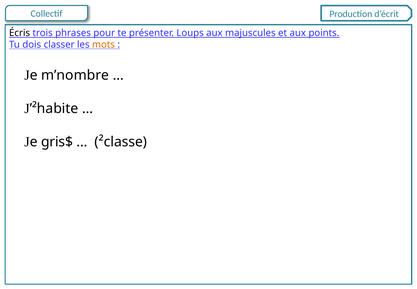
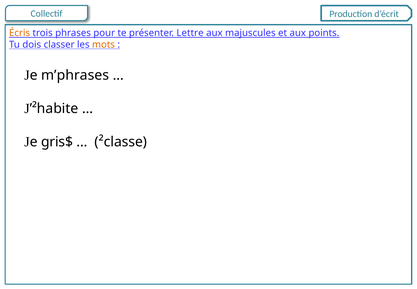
Écris colour: black -> orange
Loups: Loups -> Lettre
m’nombre: m’nombre -> m’phrases
